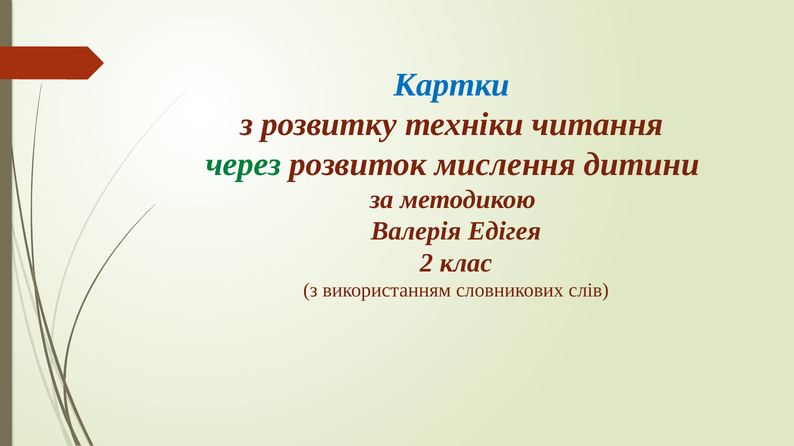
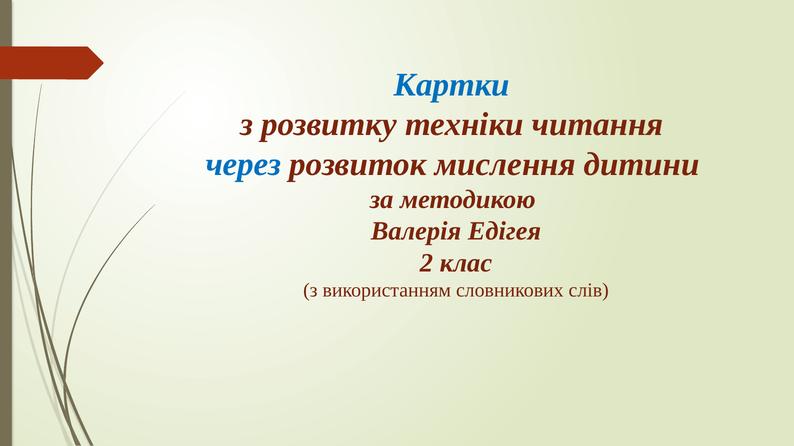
через colour: green -> blue
